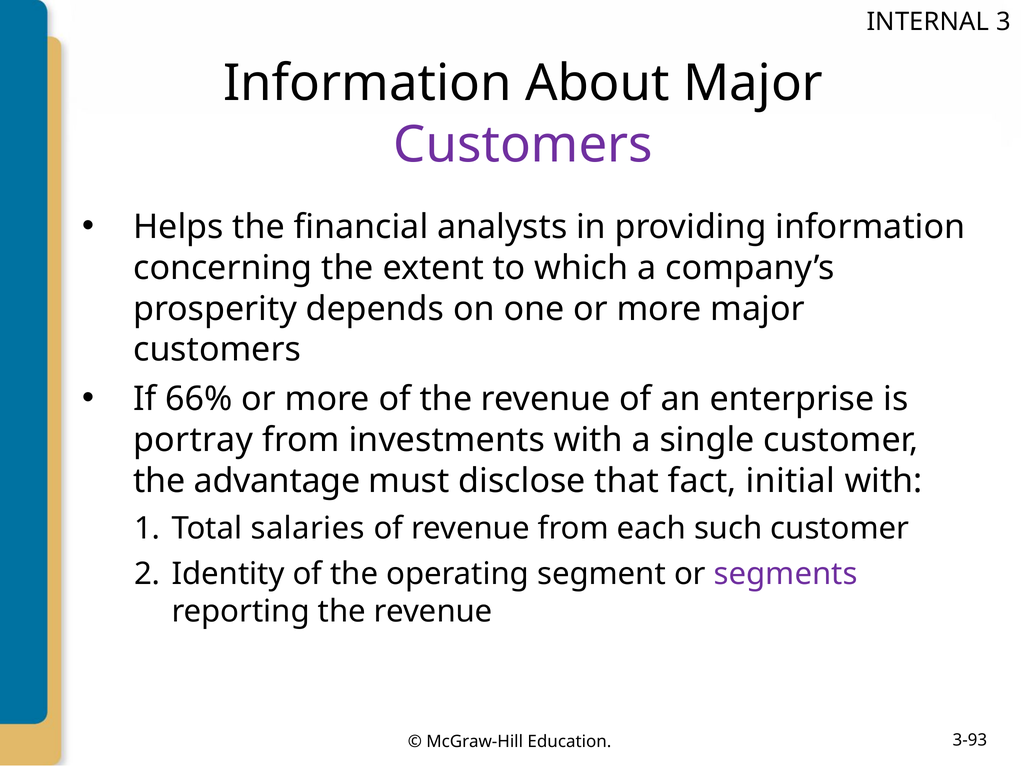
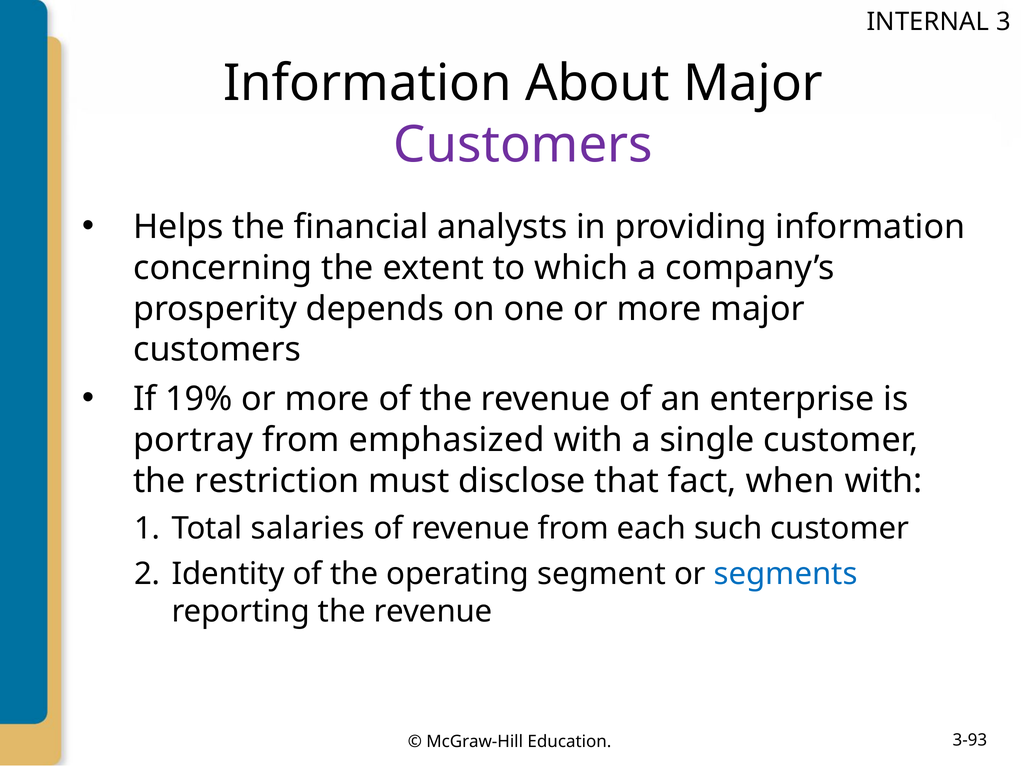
66%: 66% -> 19%
investments: investments -> emphasized
advantage: advantage -> restriction
initial: initial -> when
segments colour: purple -> blue
